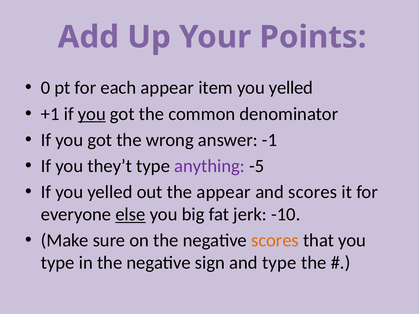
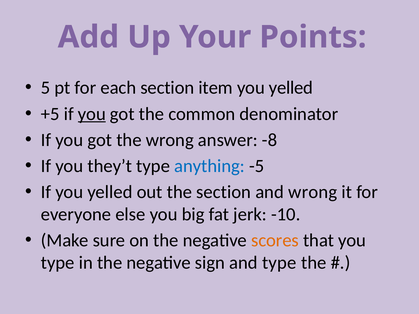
0: 0 -> 5
each appear: appear -> section
+1: +1 -> +5
-1: -1 -> -8
anything colour: purple -> blue
the appear: appear -> section
and scores: scores -> wrong
else underline: present -> none
